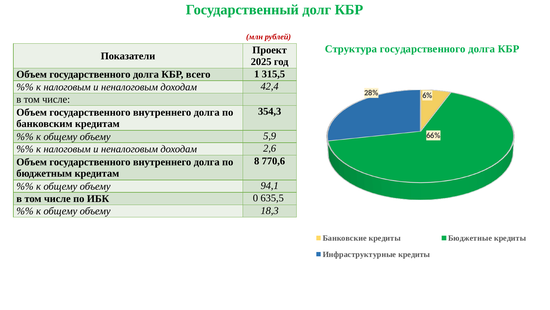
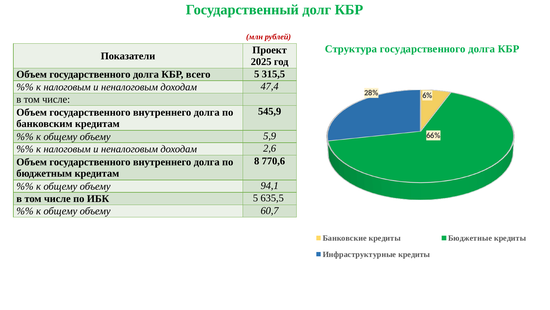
всего 1: 1 -> 5
42,4: 42,4 -> 47,4
354,3: 354,3 -> 545,9
ИБК 0: 0 -> 5
18,3: 18,3 -> 60,7
